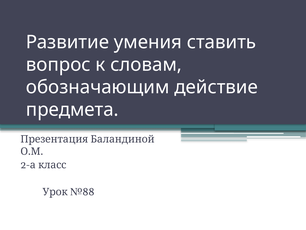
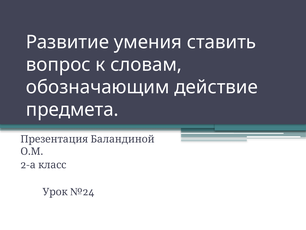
№88: №88 -> №24
